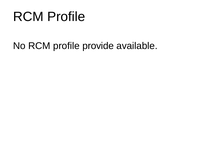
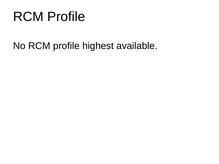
provide: provide -> highest
